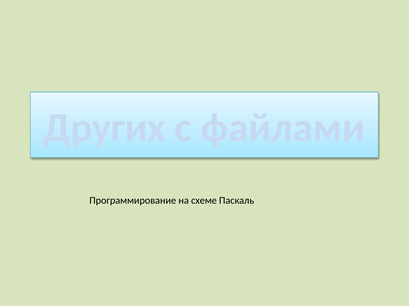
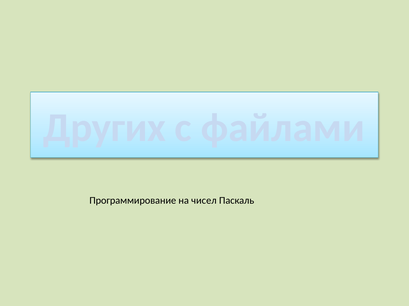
схеме: схеме -> чисел
